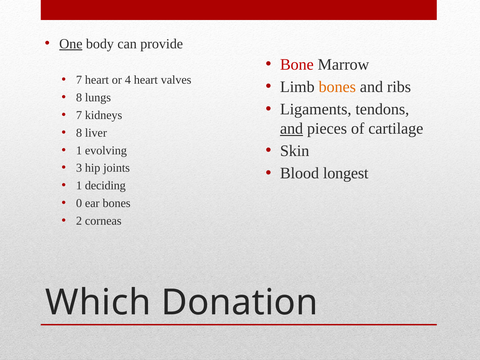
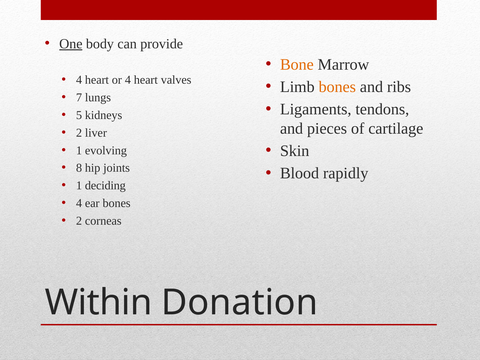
Bone colour: red -> orange
7 at (79, 80): 7 -> 4
8 at (79, 98): 8 -> 7
7 at (79, 115): 7 -> 5
and at (292, 129) underline: present -> none
8 at (79, 133): 8 -> 2
3: 3 -> 8
longest: longest -> rapidly
0 at (79, 203): 0 -> 4
Which: Which -> Within
